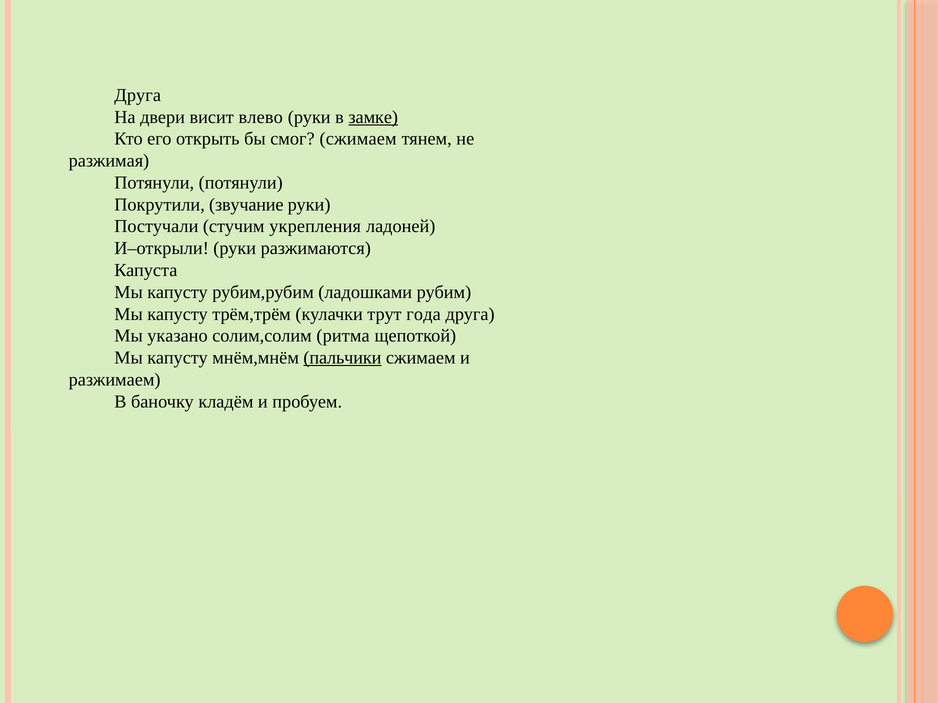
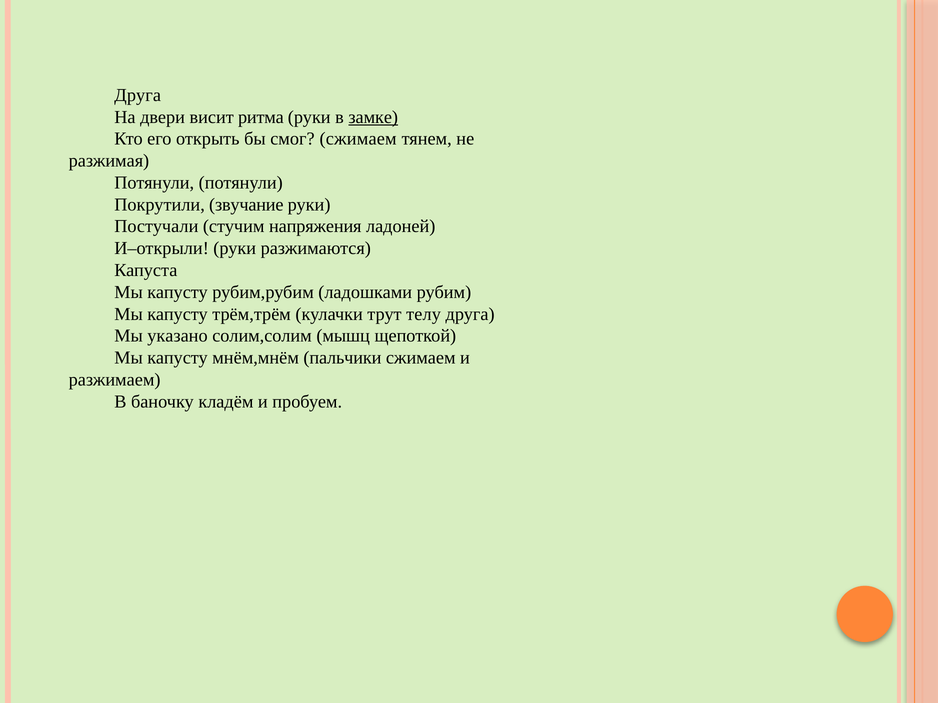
влево: влево -> ритма
укрепления: укрепления -> напряжения
года: года -> телу
ритма: ритма -> мышц
пальчики underline: present -> none
